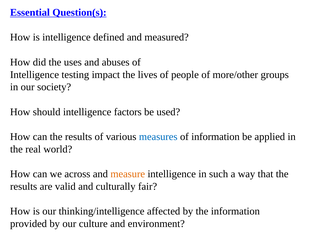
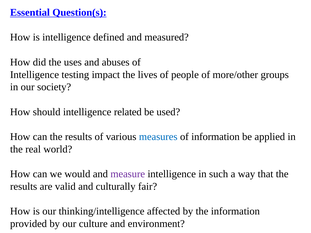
factors: factors -> related
across: across -> would
measure colour: orange -> purple
